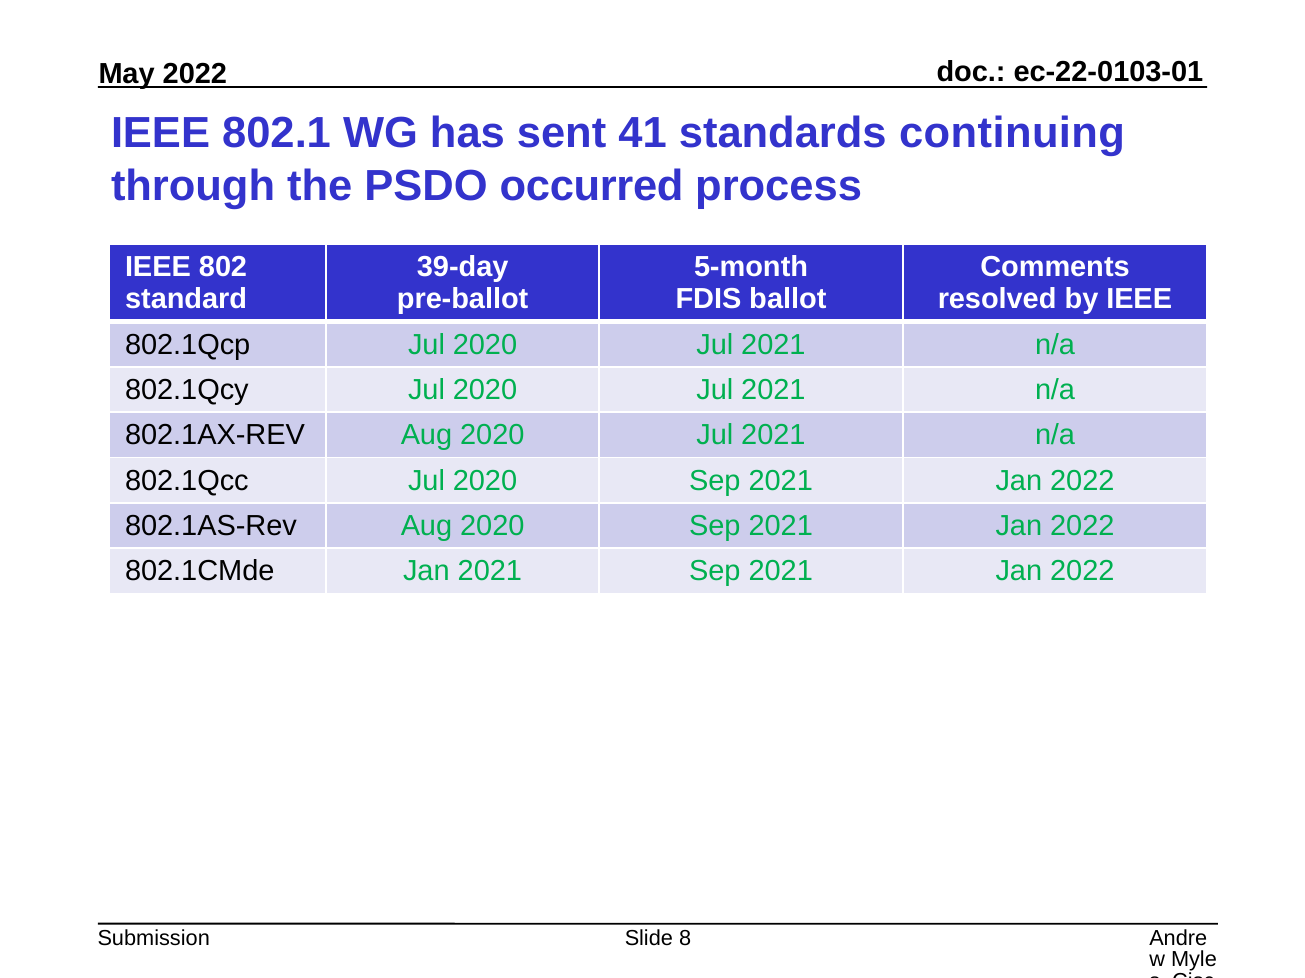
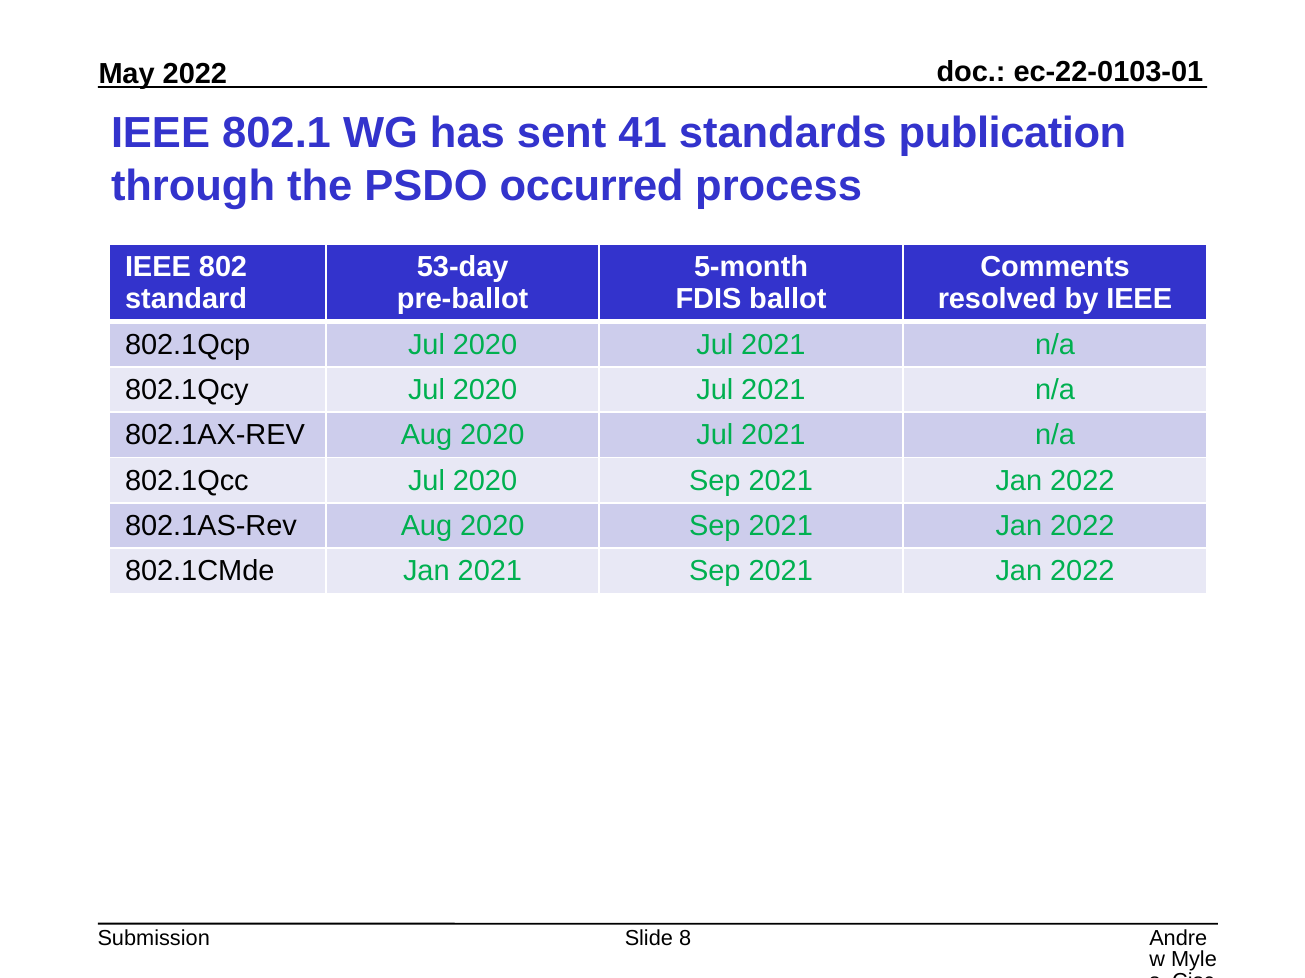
continuing: continuing -> publication
39-day: 39-day -> 53-day
